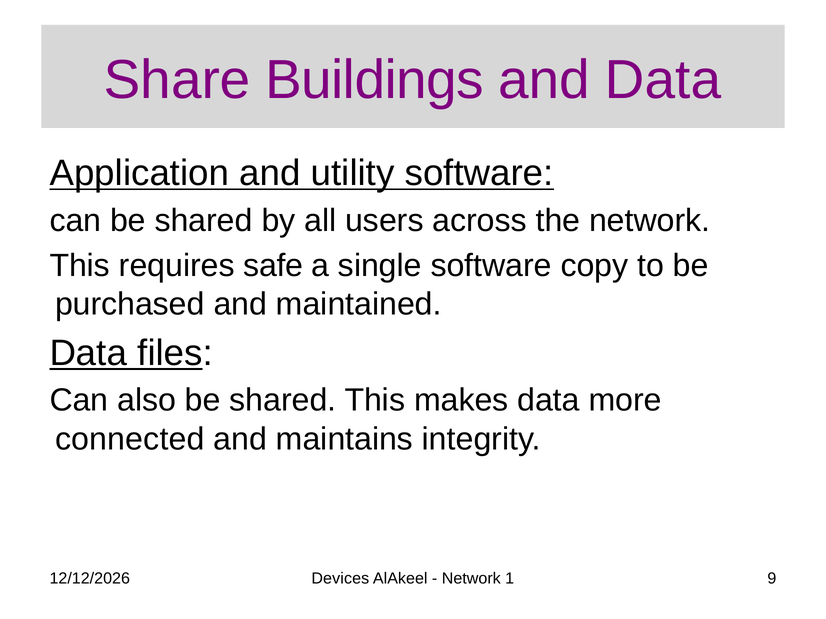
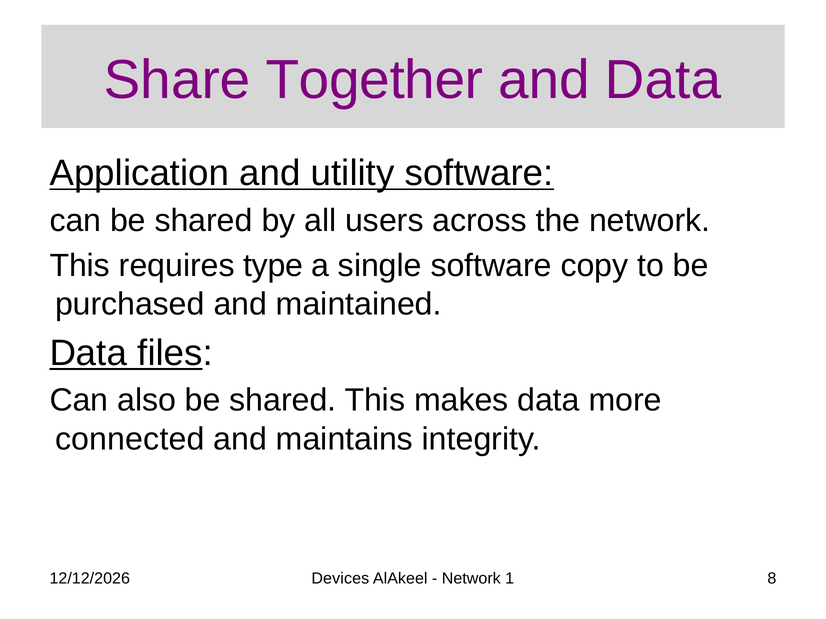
Buildings: Buildings -> Together
safe: safe -> type
9: 9 -> 8
